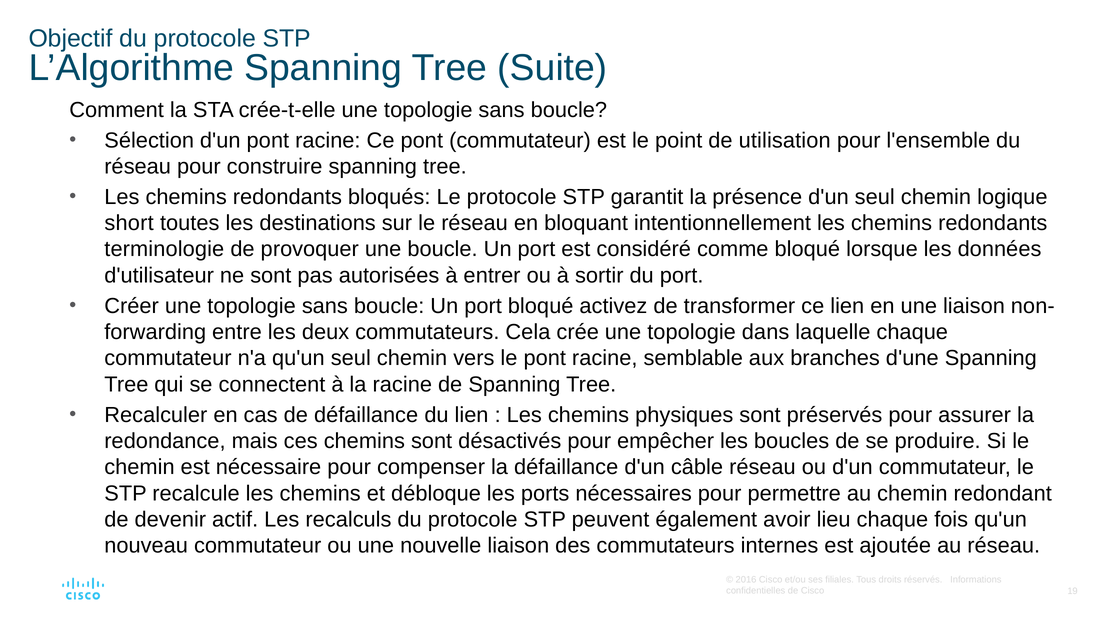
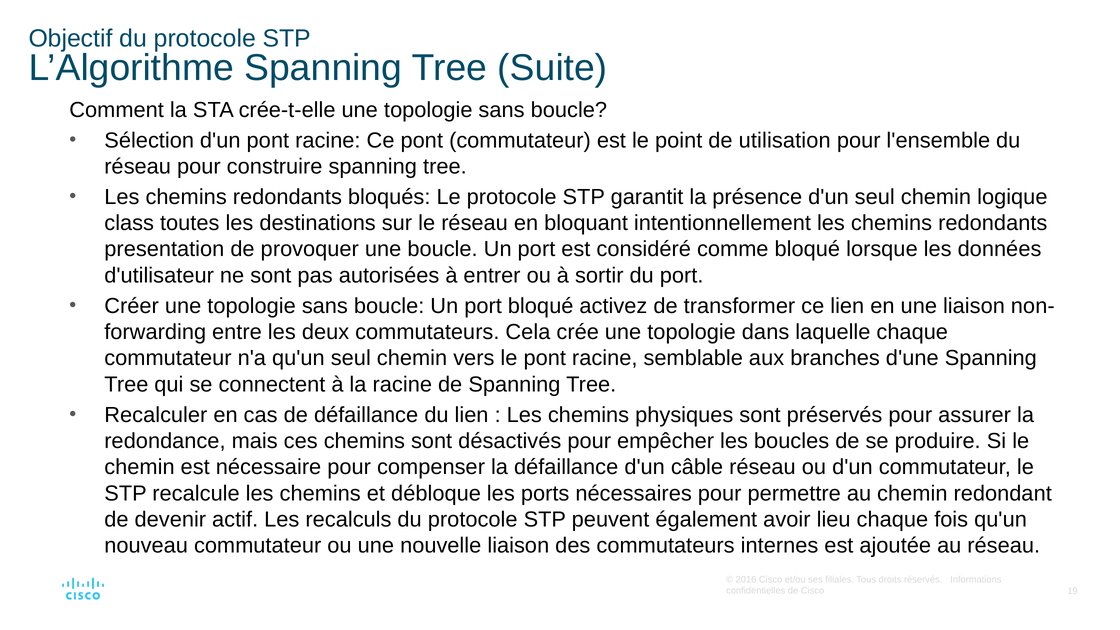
short: short -> class
terminologie: terminologie -> presentation
